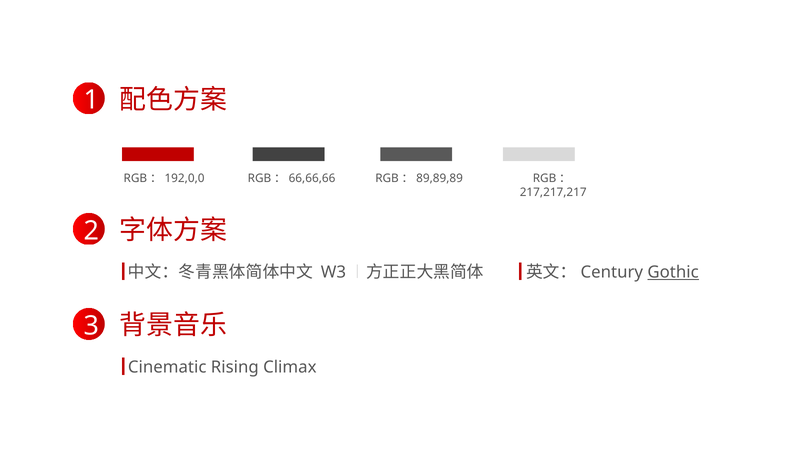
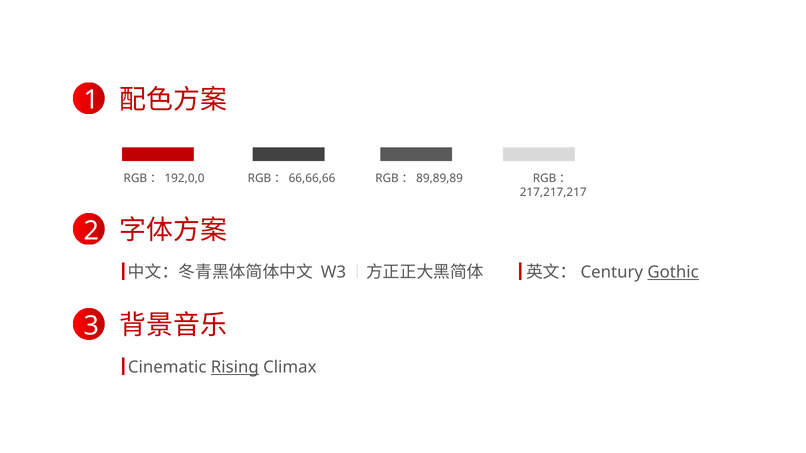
Rising underline: none -> present
